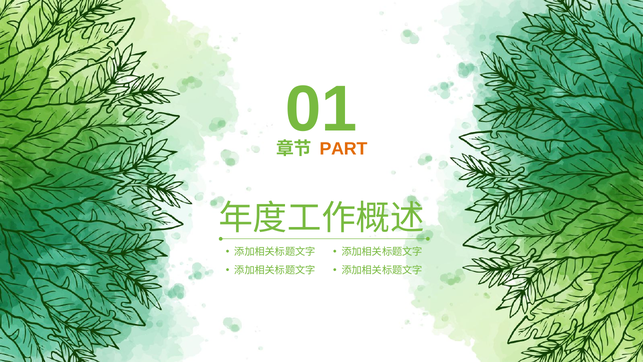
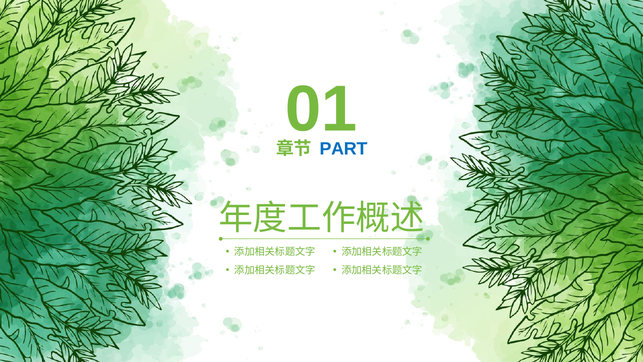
PART colour: orange -> blue
